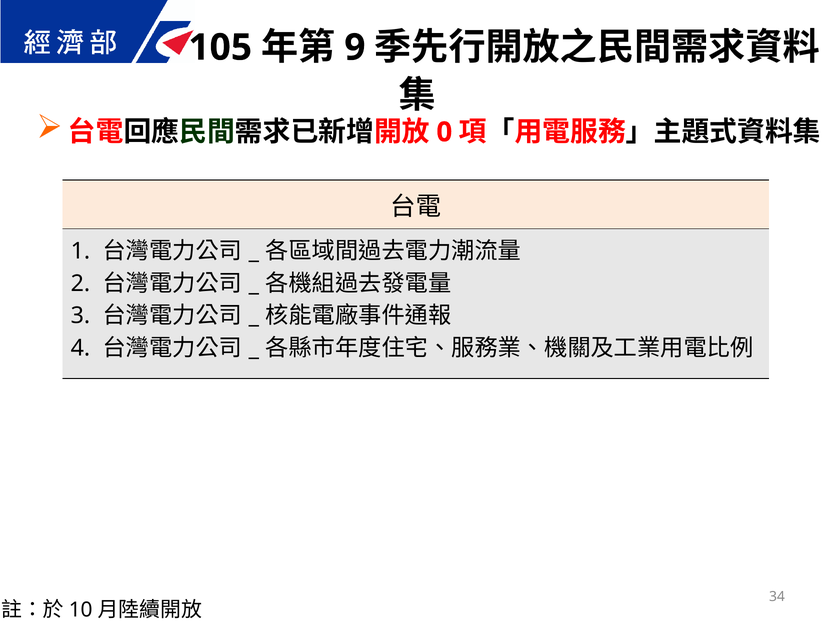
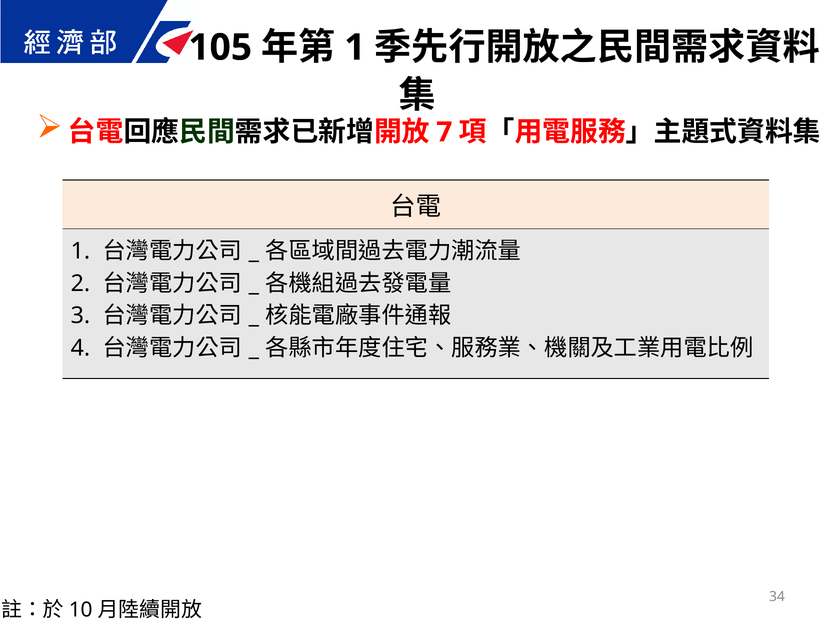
9 at (355, 48): 9 -> 1
0: 0 -> 7
